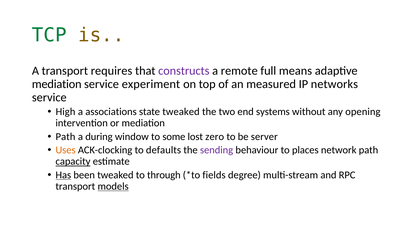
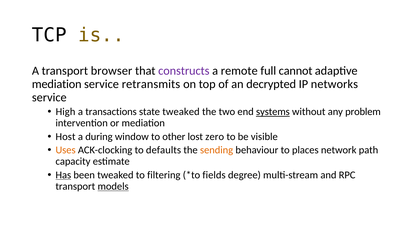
TCP colour: green -> black
requires: requires -> browser
means: means -> cannot
experiment: experiment -> retransmits
measured: measured -> decrypted
associations: associations -> transactions
systems underline: none -> present
opening: opening -> problem
Path at (66, 136): Path -> Host
some: some -> other
server: server -> visible
sending colour: purple -> orange
capacity underline: present -> none
through: through -> filtering
